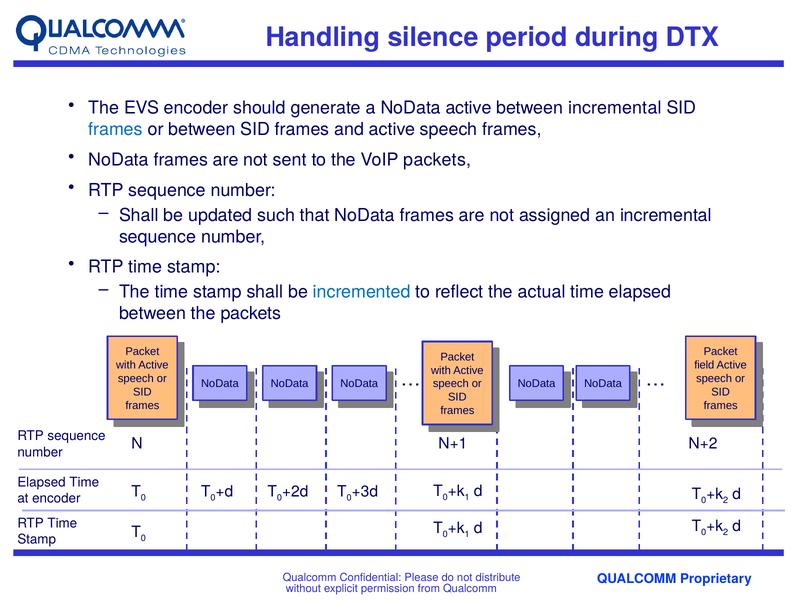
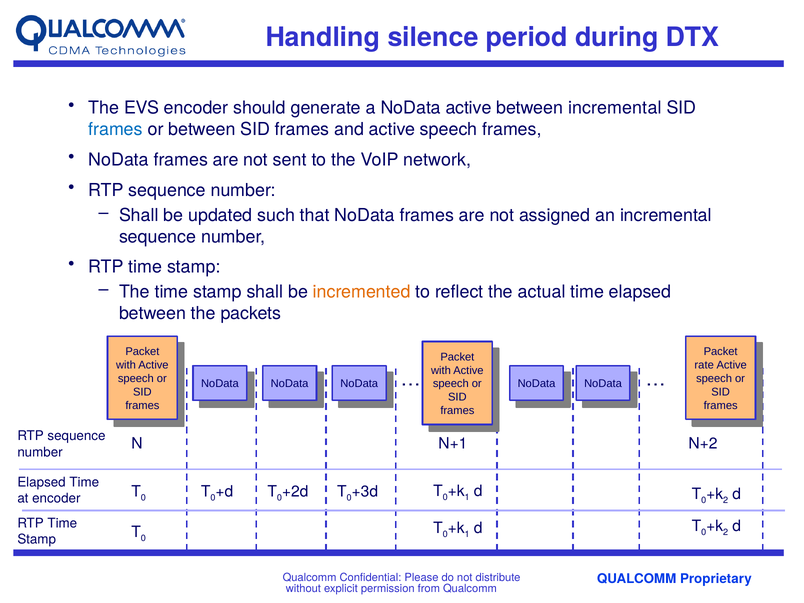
VoIP packets: packets -> network
incremented colour: blue -> orange
field: field -> rate
